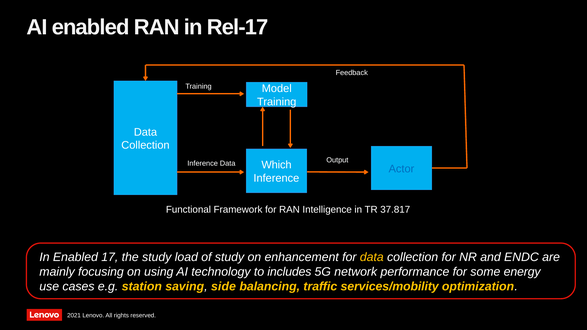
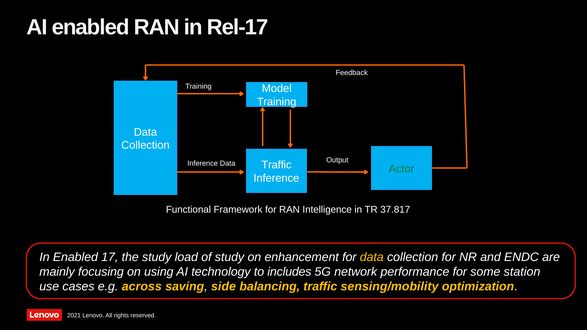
Which at (276, 165): Which -> Traffic
Actor colour: blue -> green
energy: energy -> station
station: station -> across
services/mobility: services/mobility -> sensing/mobility
